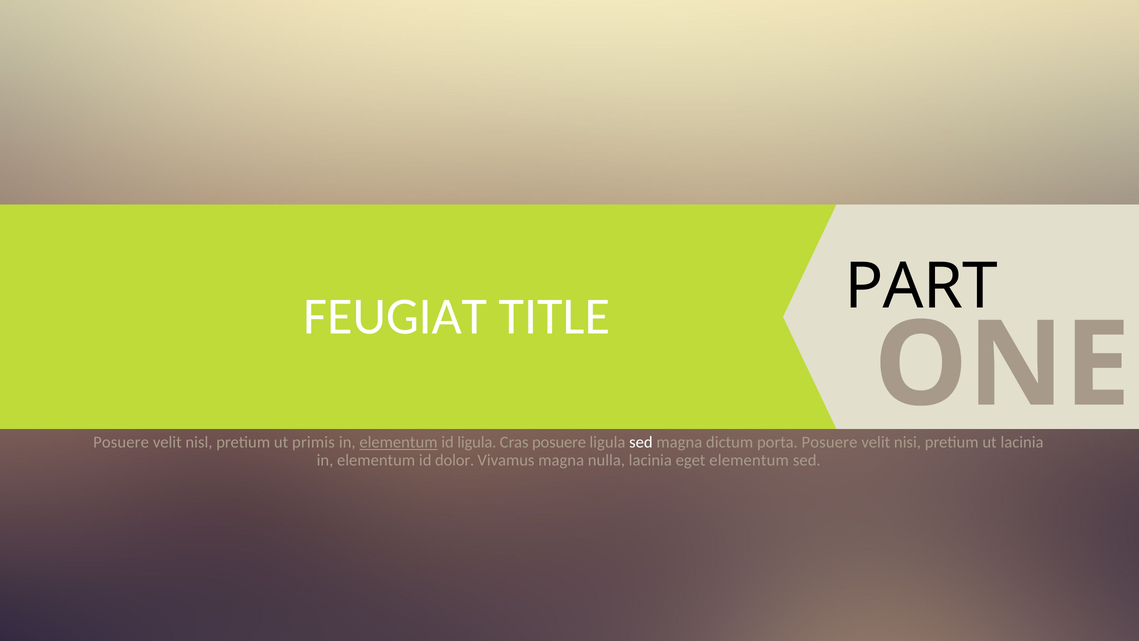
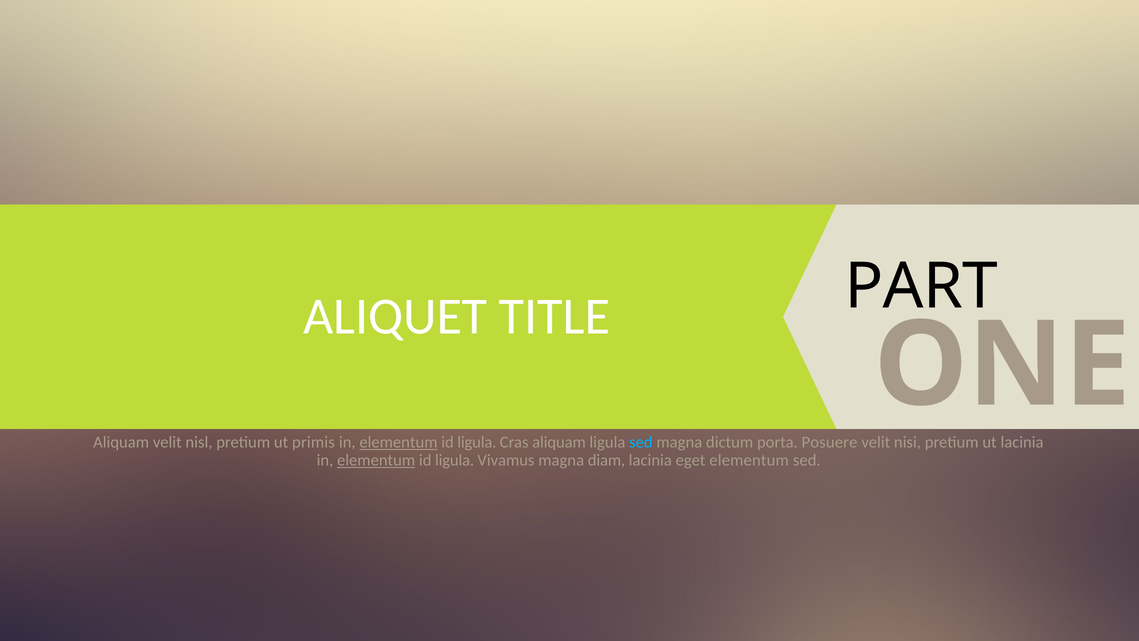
FEUGIAT: FEUGIAT -> ALIQUET
Posuere at (121, 442): Posuere -> Aliquam
Cras posuere: posuere -> aliquam
sed at (641, 442) colour: white -> light blue
elementum at (376, 460) underline: none -> present
dolor at (455, 460): dolor -> ligula
nulla: nulla -> diam
